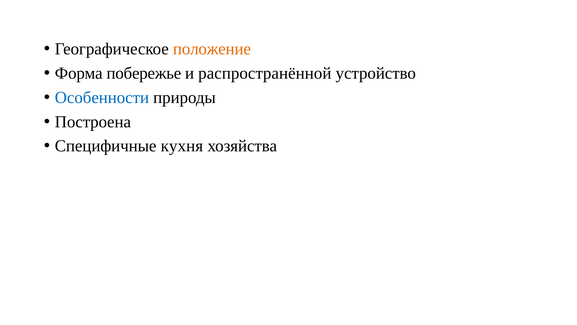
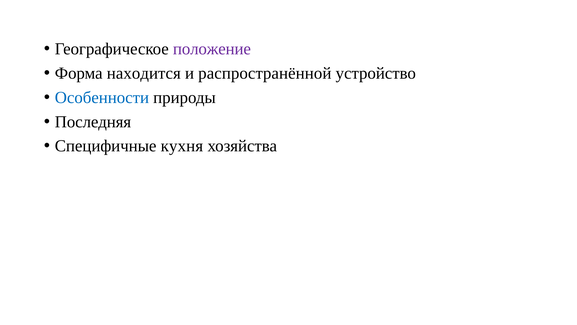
положение colour: orange -> purple
побережье: побережье -> находится
Построена: Построена -> Последняя
